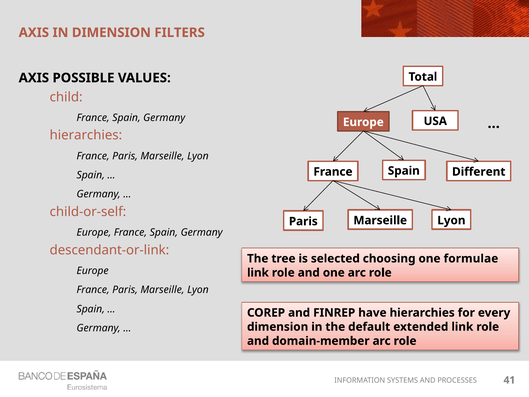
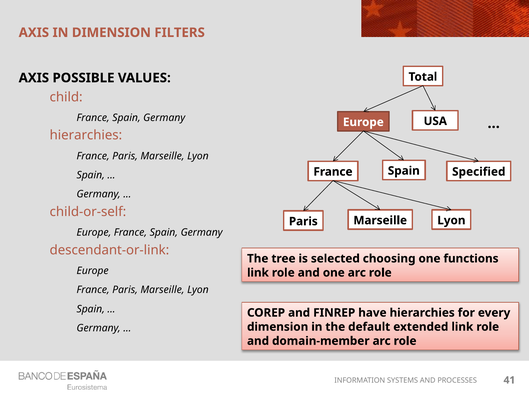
Different: Different -> Specified
formulae: formulae -> functions
